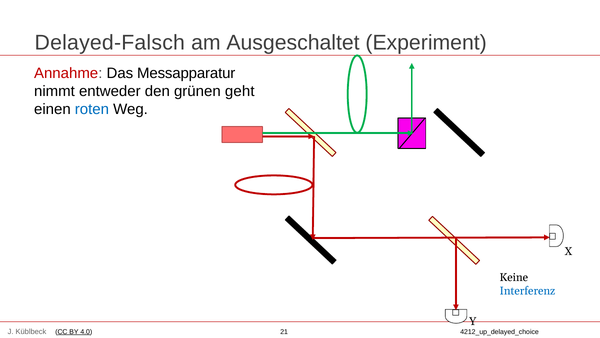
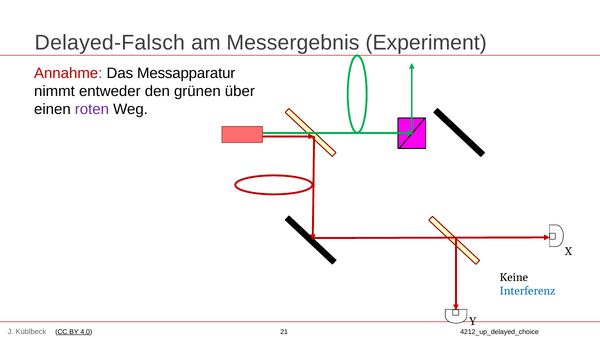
Ausgeschaltet: Ausgeschaltet -> Messergebnis
geht: geht -> über
roten colour: blue -> purple
